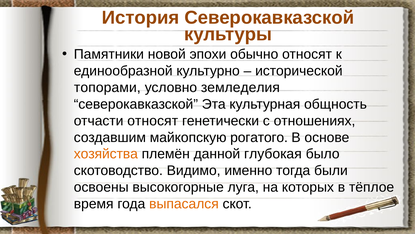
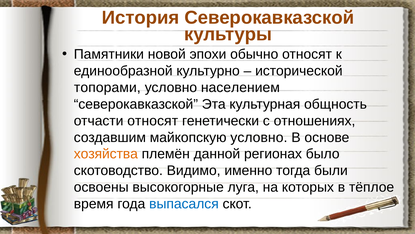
земледелия: земледелия -> населением
майкопскую рогатого: рогатого -> условно
глубокая: глубокая -> регионах
выпасался colour: orange -> blue
